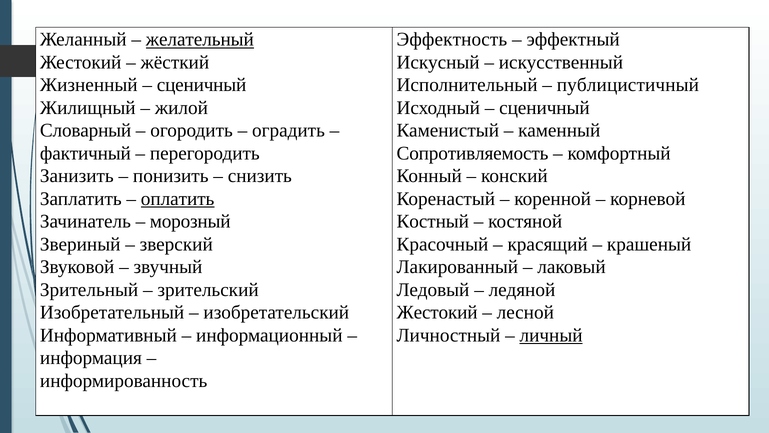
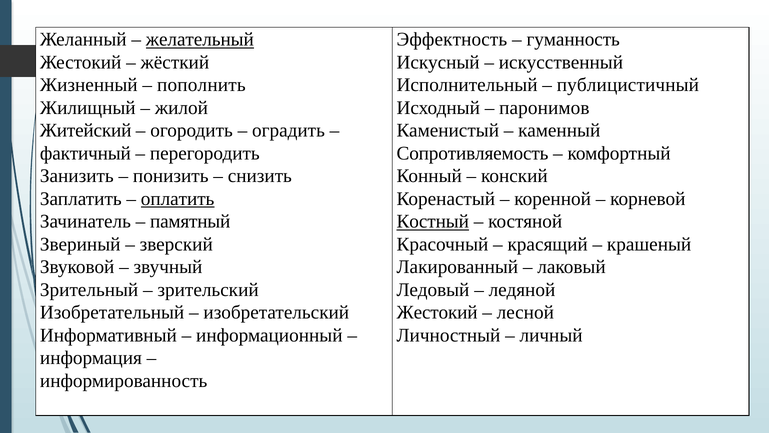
эффектный: эффектный -> гуманность
сценичный at (202, 85): сценичный -> пополнить
сценичный at (544, 108): сценичный -> паронимов
Словарный: Словарный -> Житейский
морозный: морозный -> памятный
Костный underline: none -> present
личный underline: present -> none
